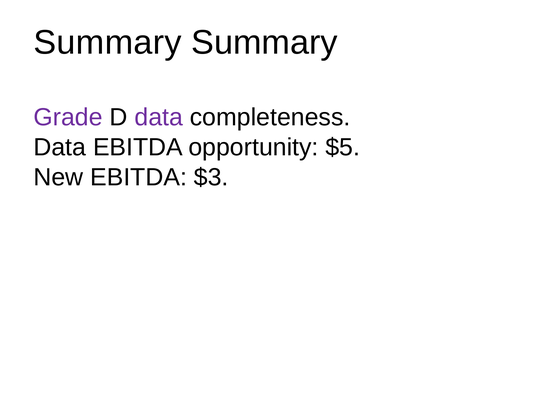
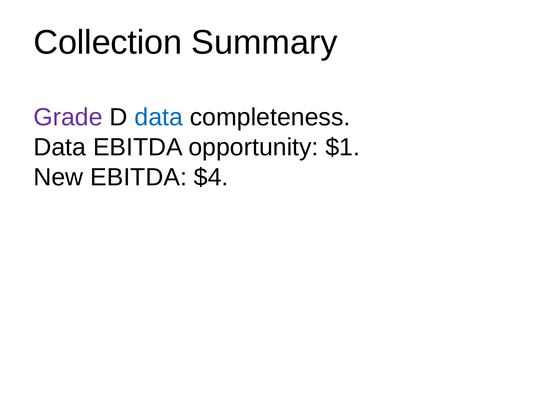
Summary at (108, 43): Summary -> Collection
data at (159, 117) colour: purple -> blue
$5: $5 -> $1
$3: $3 -> $4
